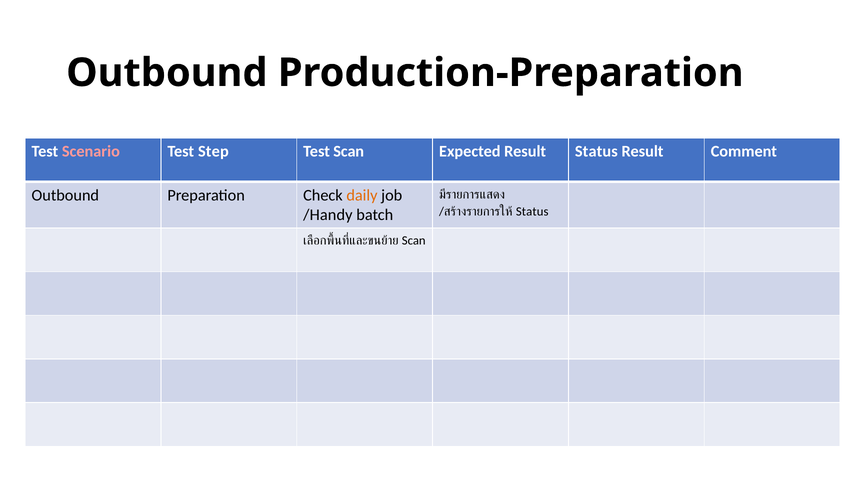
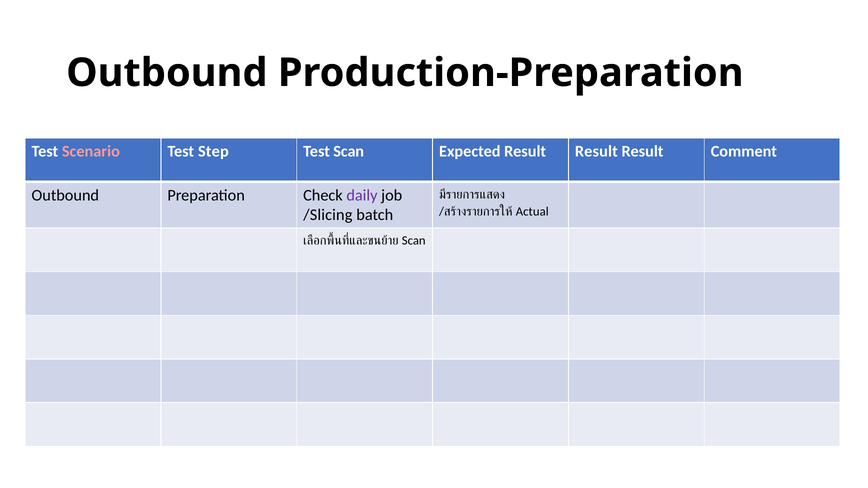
Expected Result Status: Status -> Result
daily colour: orange -> purple
Status at (532, 212): Status -> Actual
/Handy: /Handy -> /Slicing
